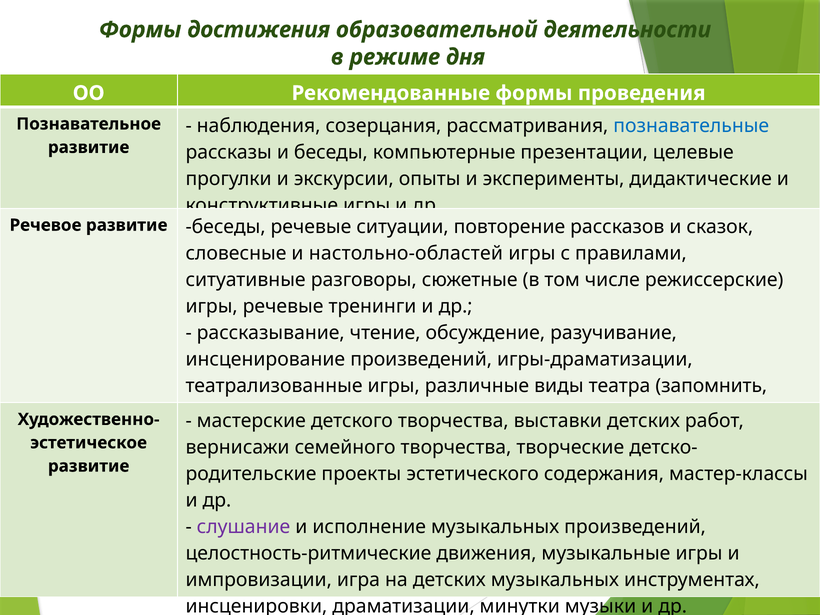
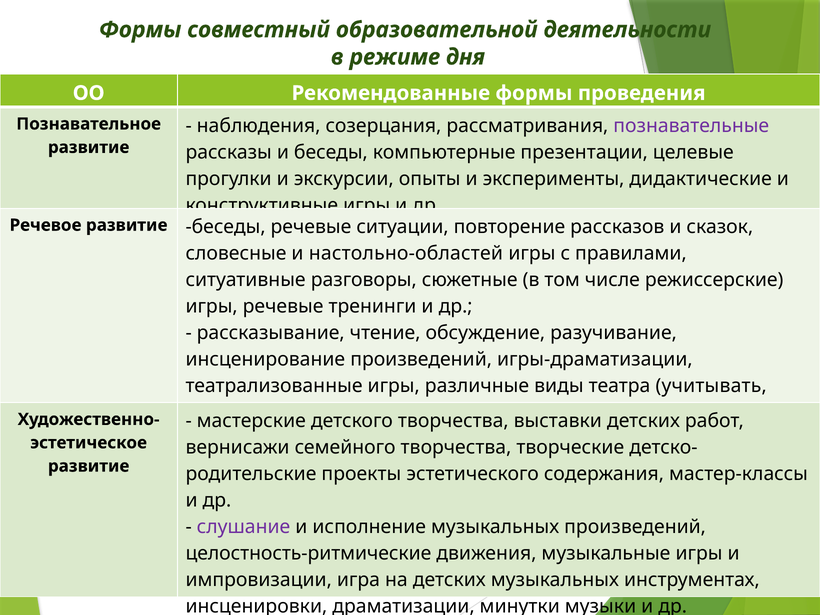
достижения: достижения -> совместный
познавательные colour: blue -> purple
запомнить: запомнить -> учитывать
